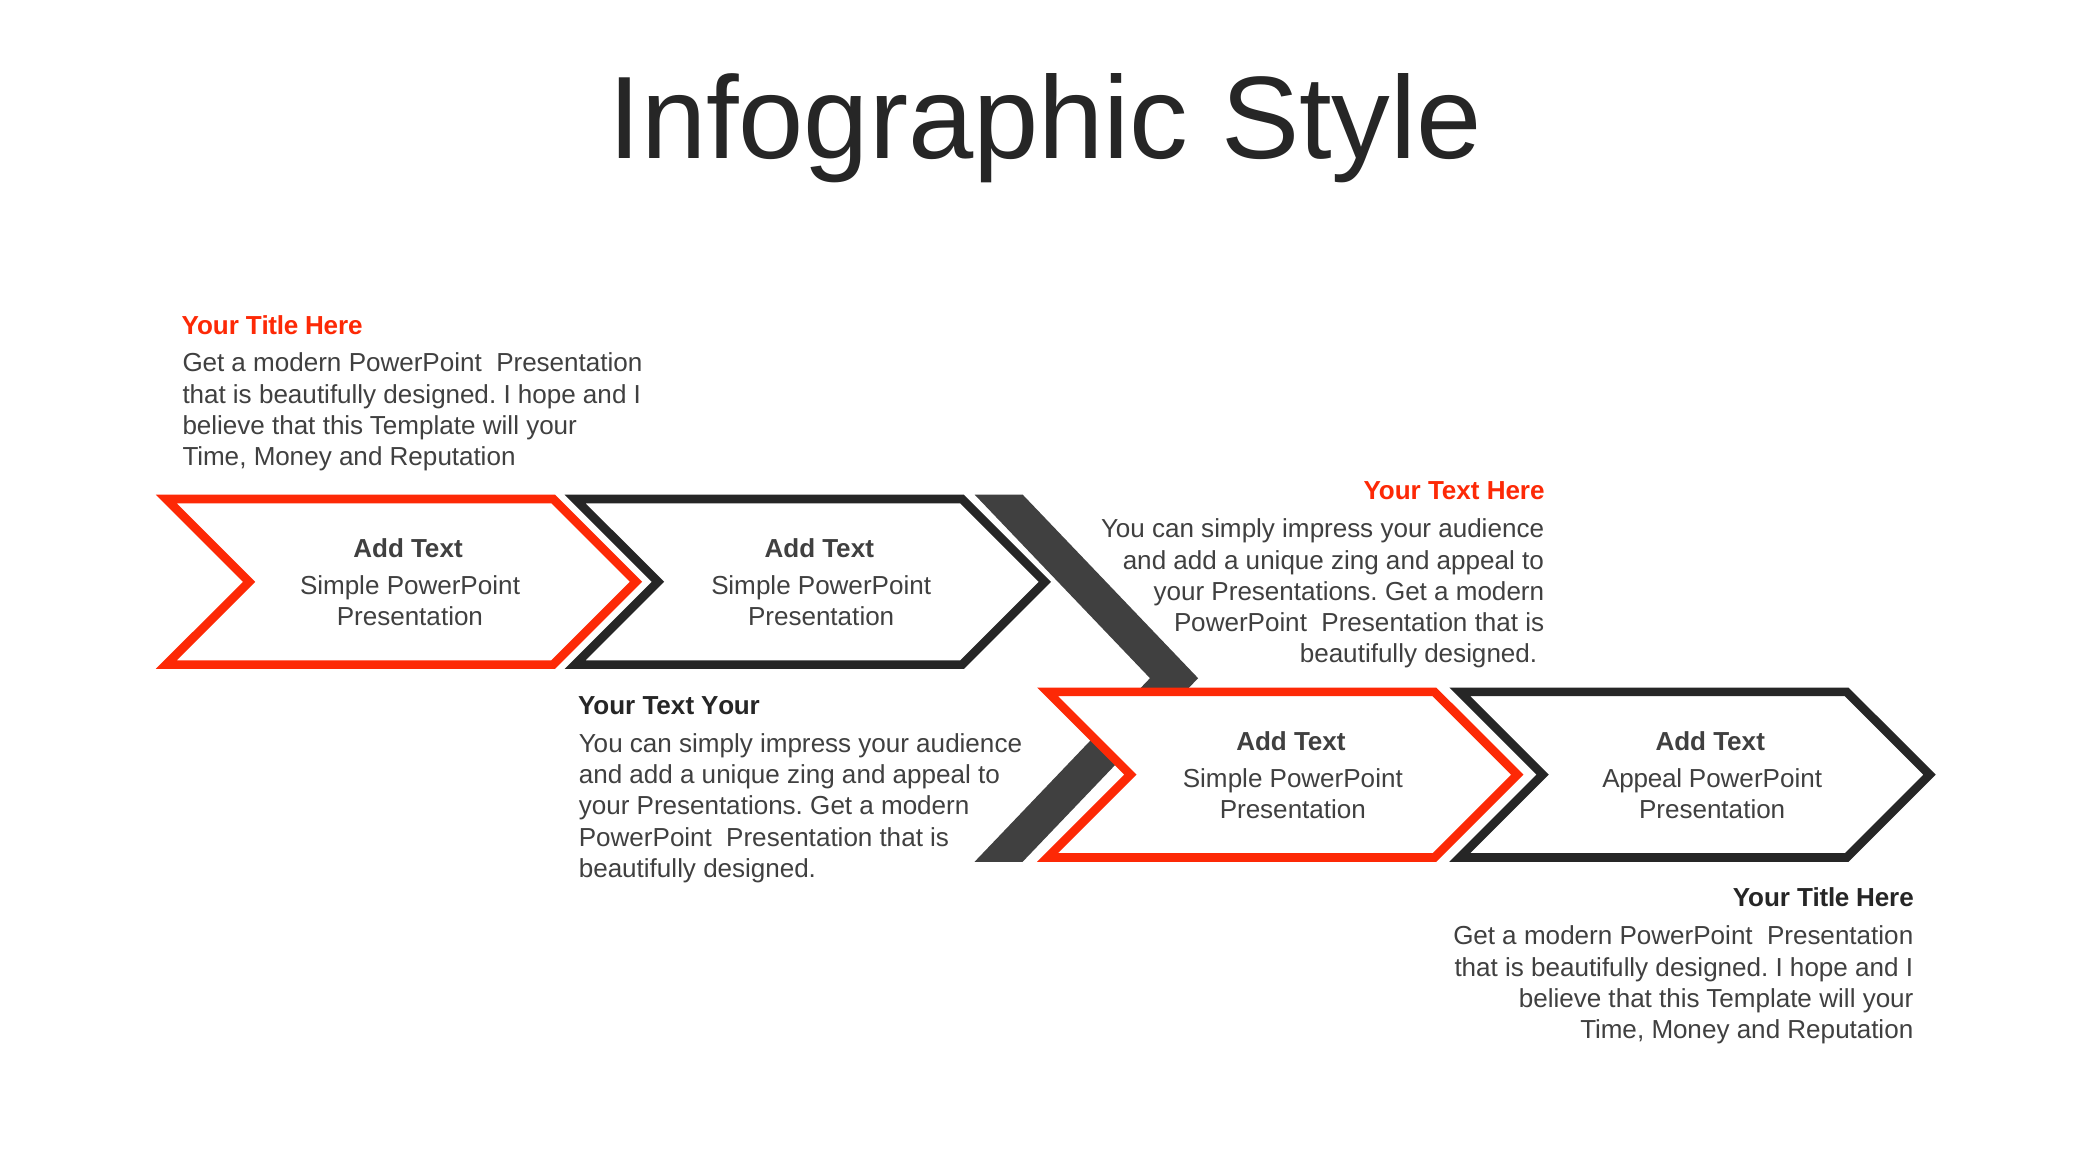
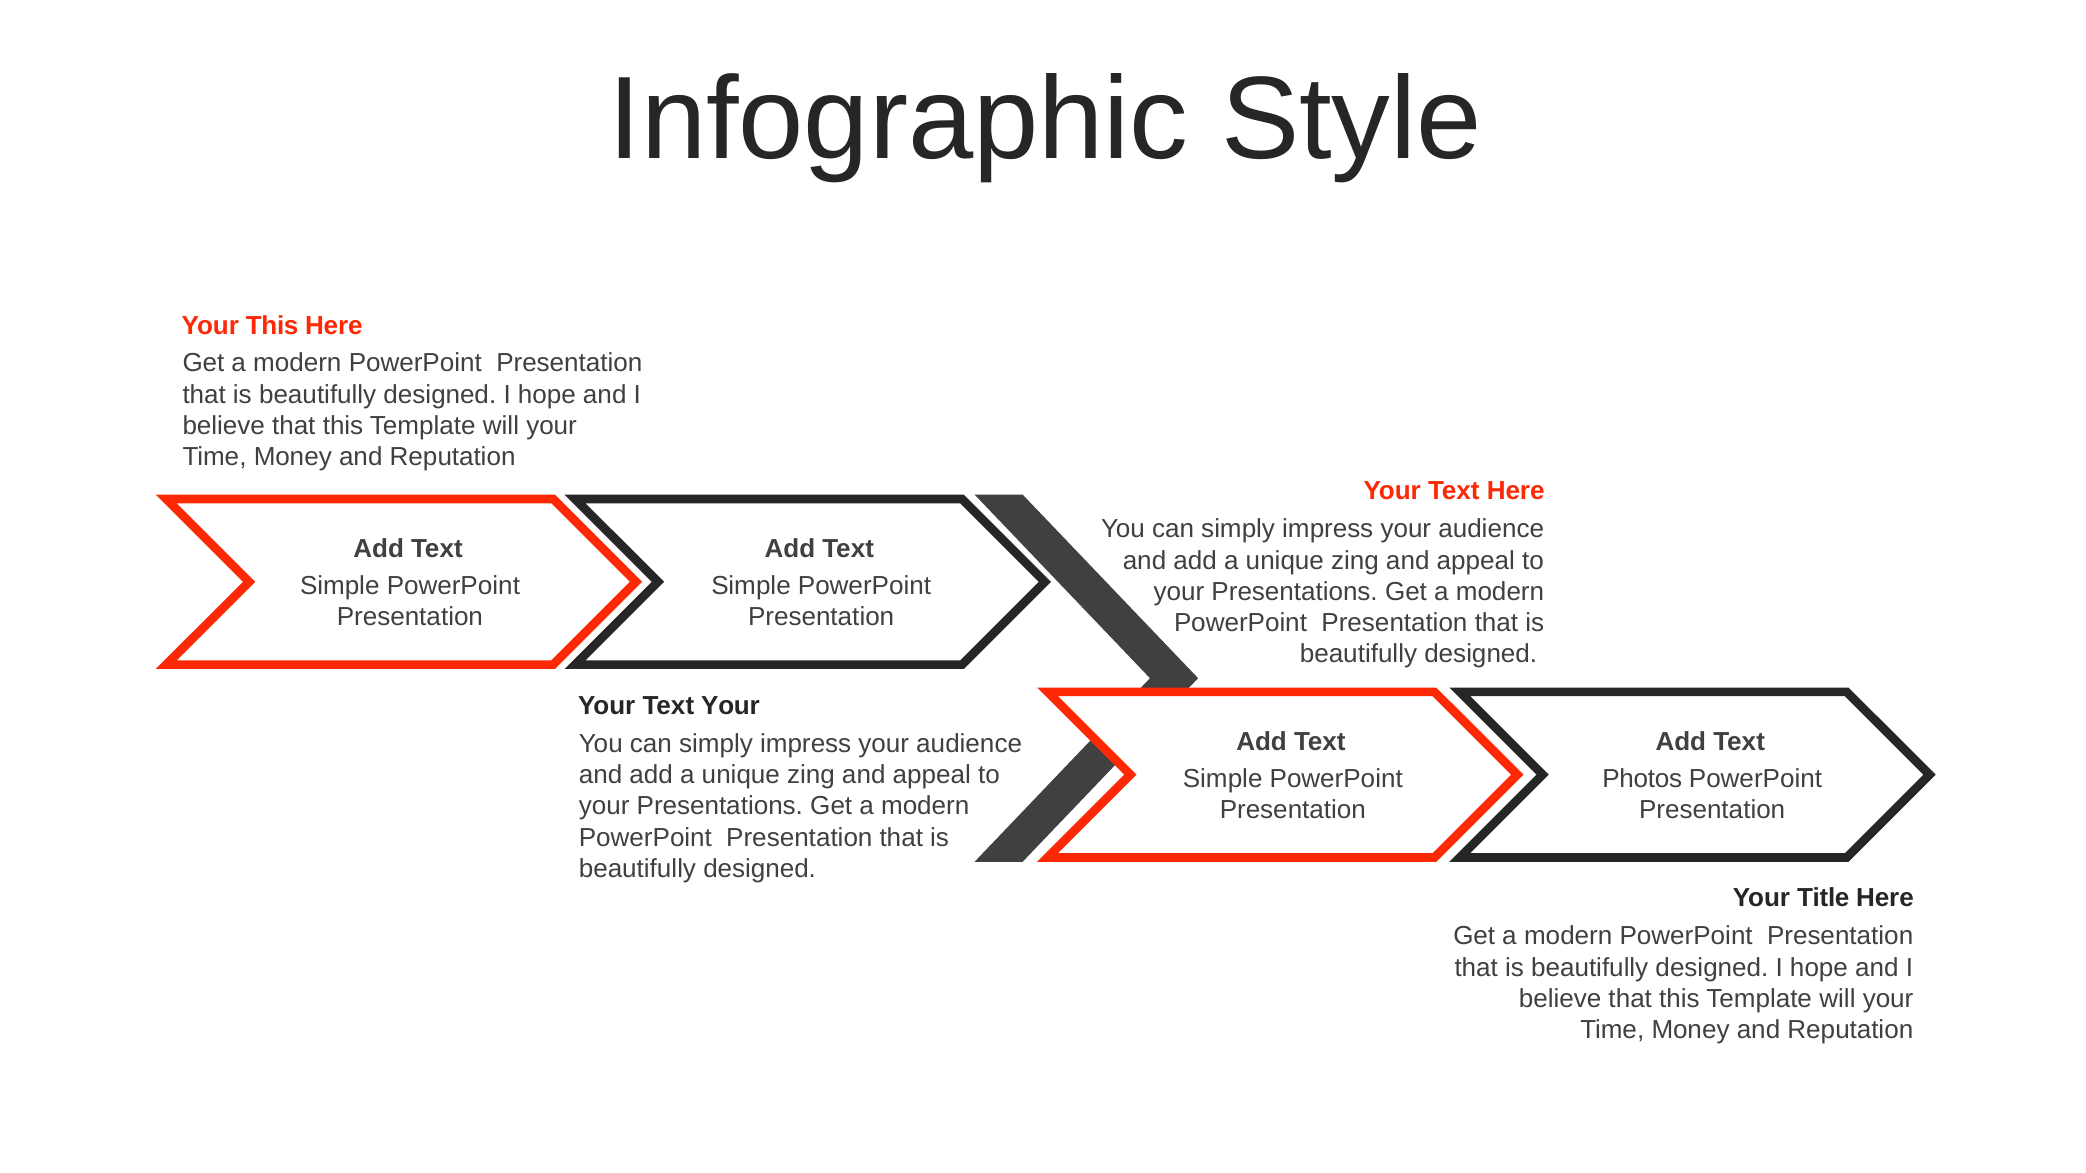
Title at (272, 326): Title -> This
Appeal at (1642, 779): Appeal -> Photos
